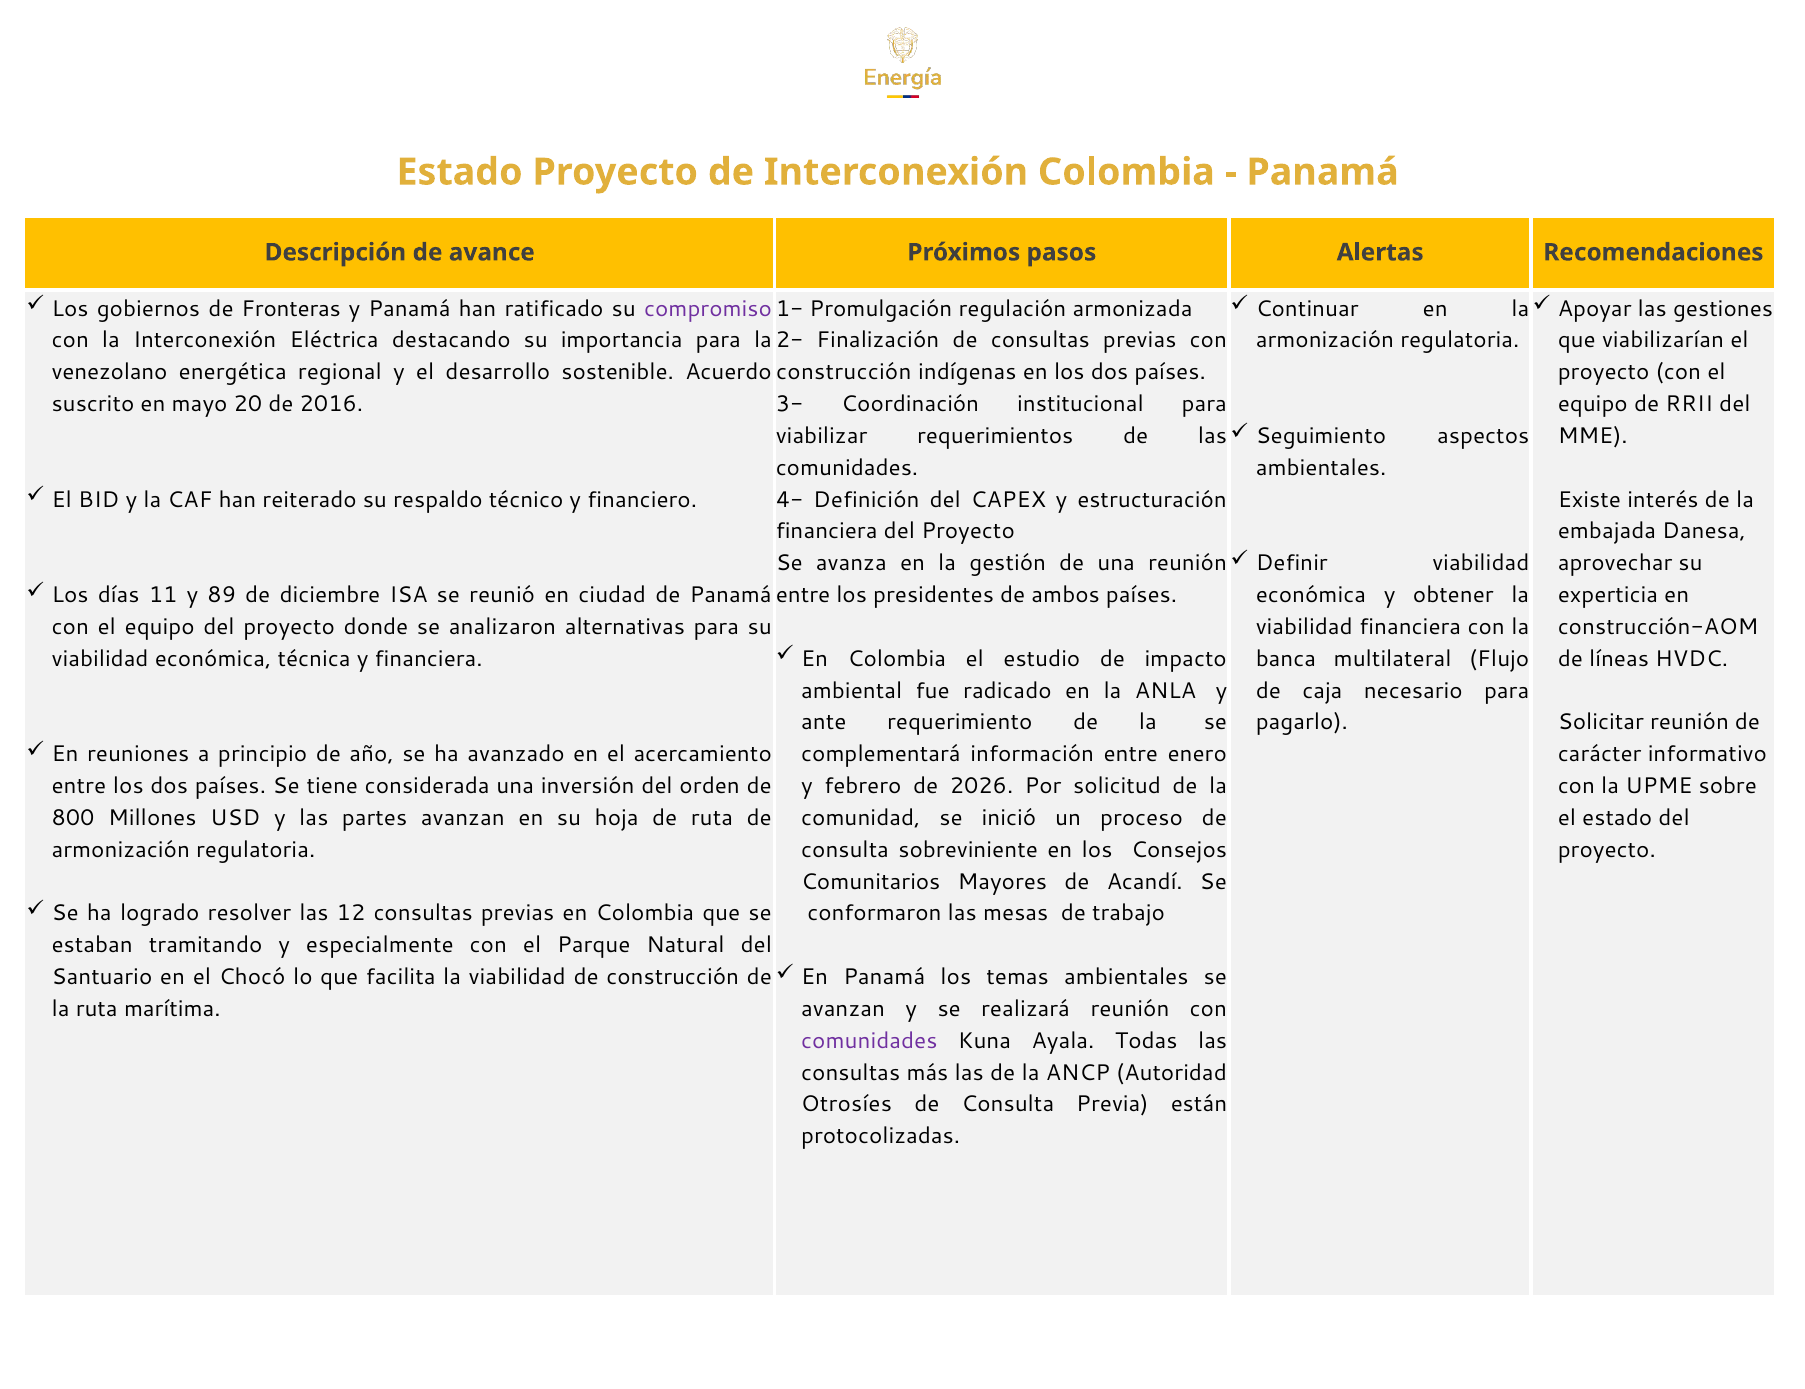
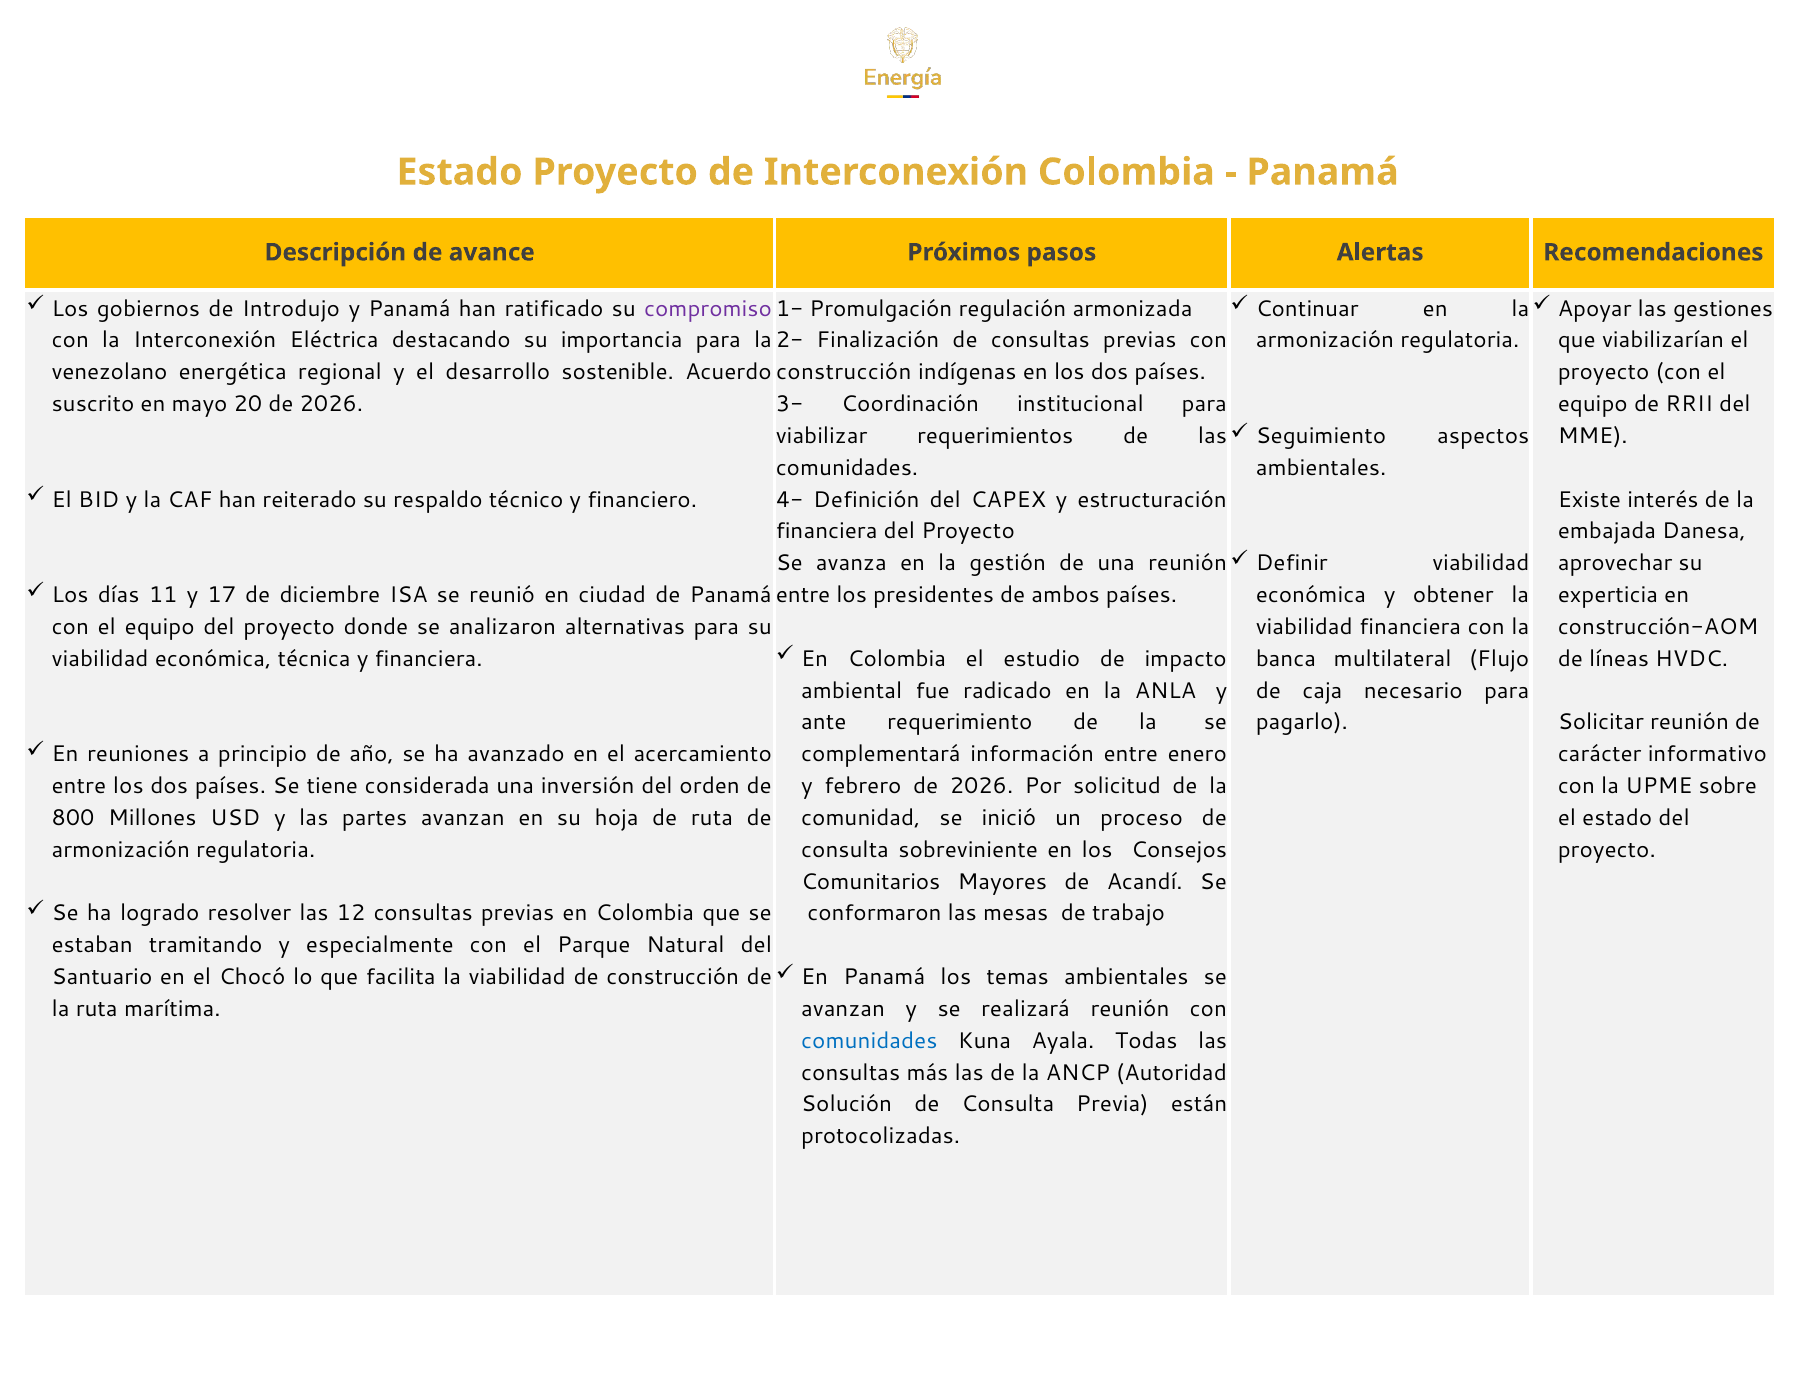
Fronteras: Fronteras -> Introdujo
20 de 2016: 2016 -> 2026
89: 89 -> 17
comunidades at (869, 1040) colour: purple -> blue
Otrosíes: Otrosíes -> Solución
